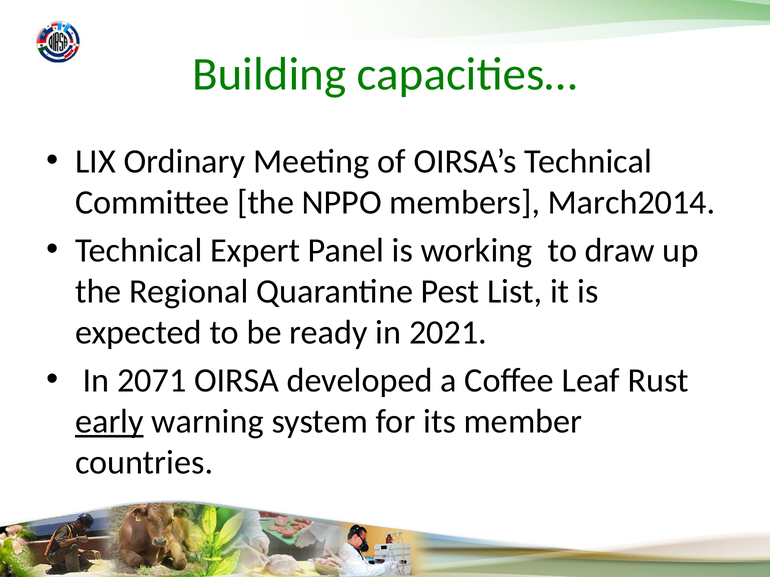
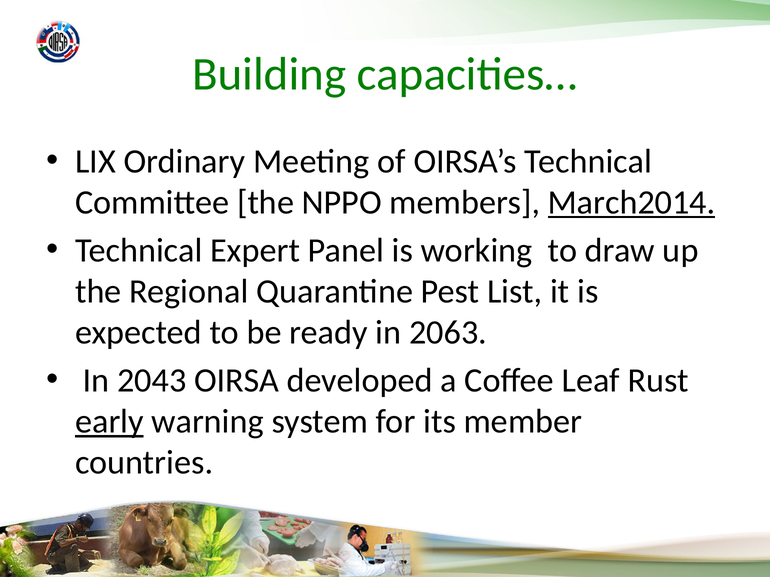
March2014 underline: none -> present
2021: 2021 -> 2063
2071: 2071 -> 2043
